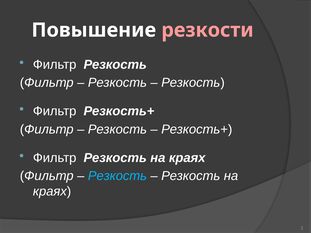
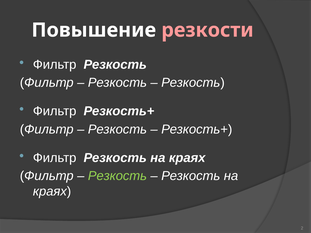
Резкость at (117, 176) colour: light blue -> light green
